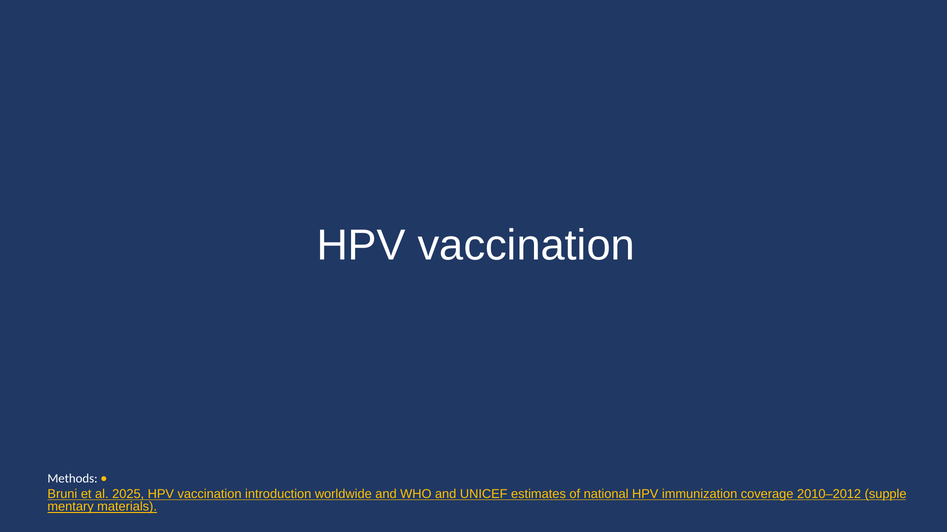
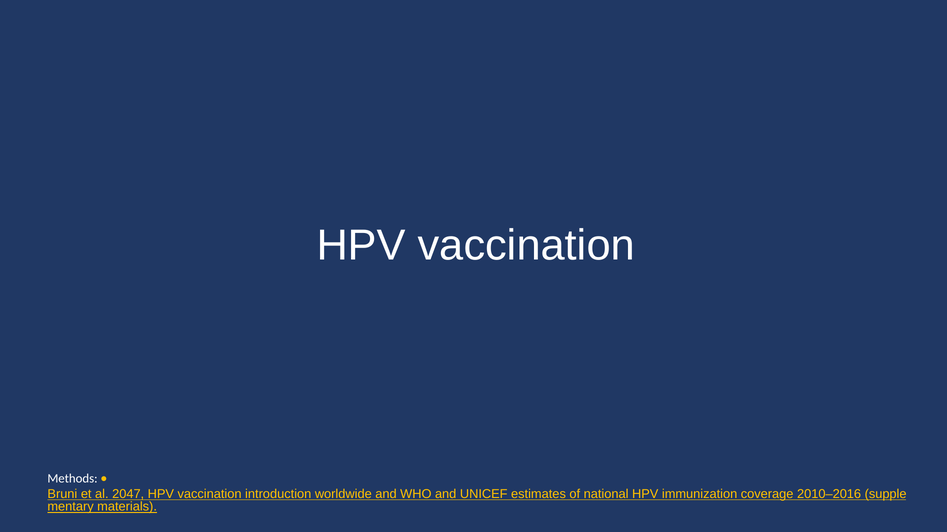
2025: 2025 -> 2047
2010–2012: 2010–2012 -> 2010–2016
